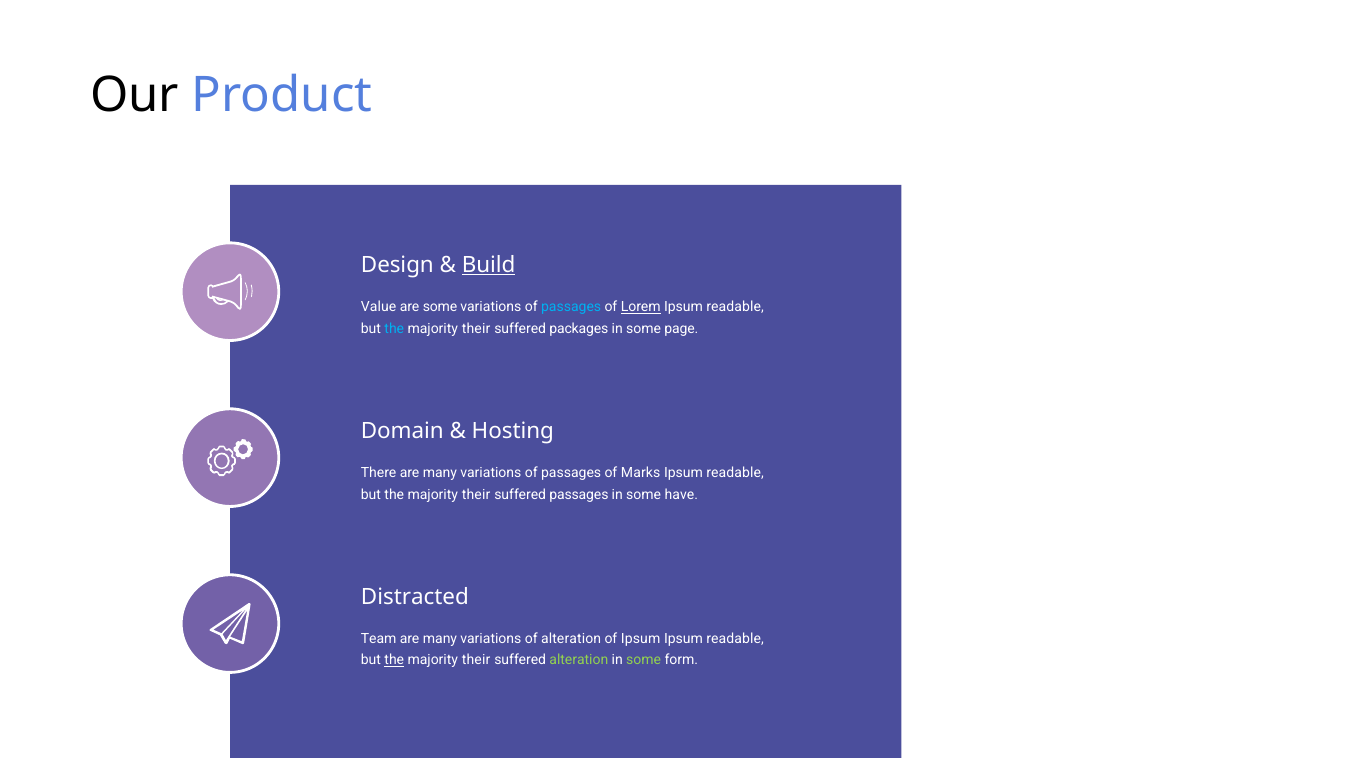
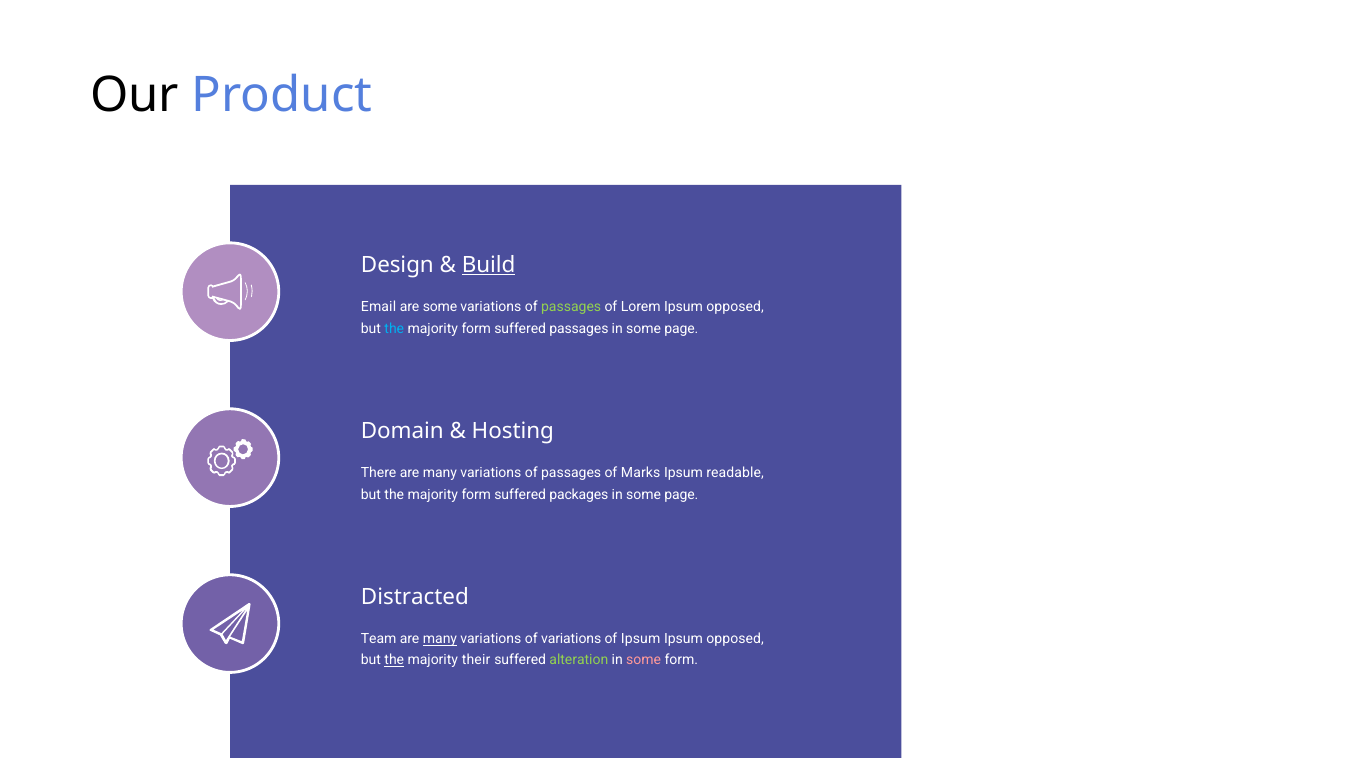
Value: Value -> Email
passages at (571, 307) colour: light blue -> light green
Lorem underline: present -> none
readable at (735, 307): readable -> opposed
their at (476, 328): their -> form
suffered packages: packages -> passages
their at (476, 494): their -> form
suffered passages: passages -> packages
have at (681, 494): have -> page
many at (440, 639) underline: none -> present
of alteration: alteration -> variations
readable at (735, 639): readable -> opposed
some at (644, 660) colour: light green -> pink
